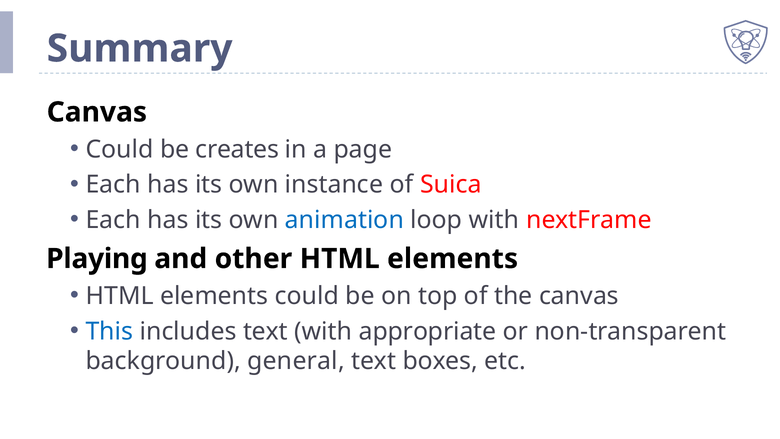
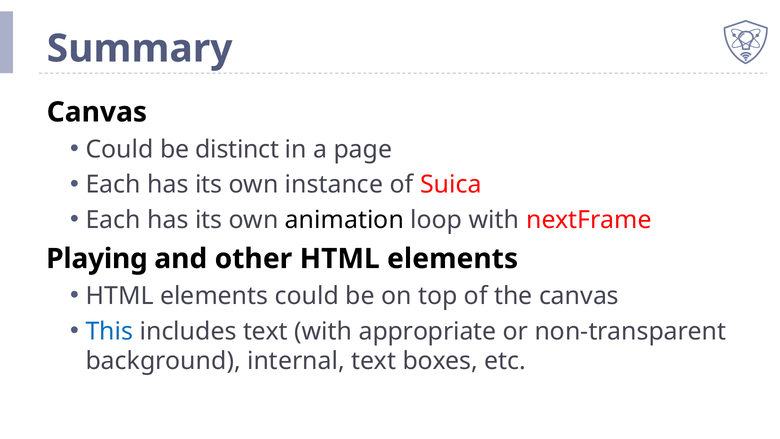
creates: creates -> distinct
animation colour: blue -> black
general: general -> internal
